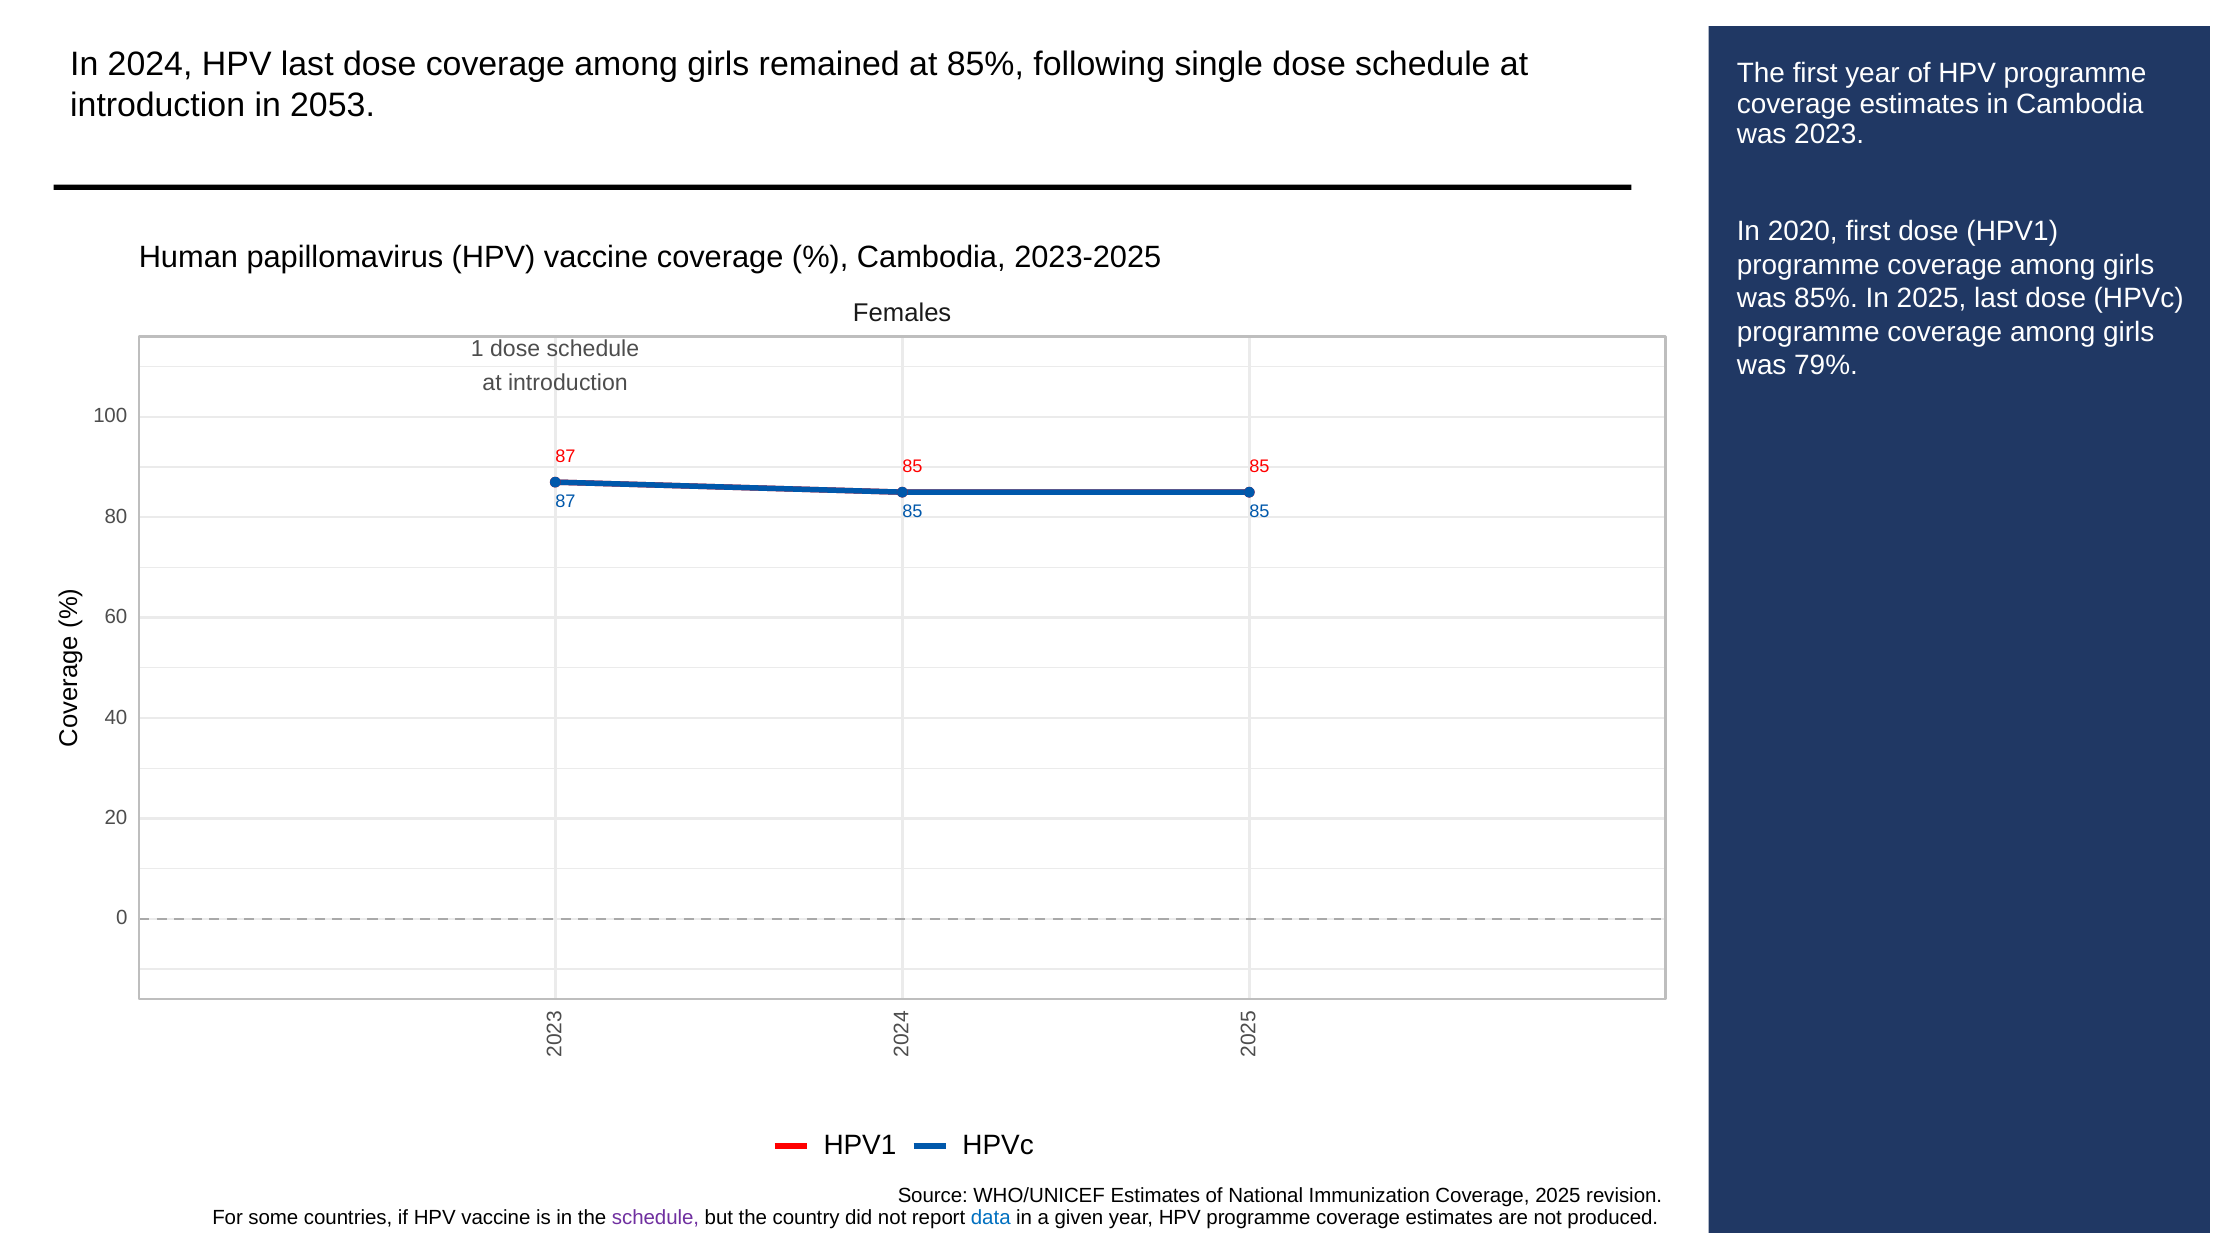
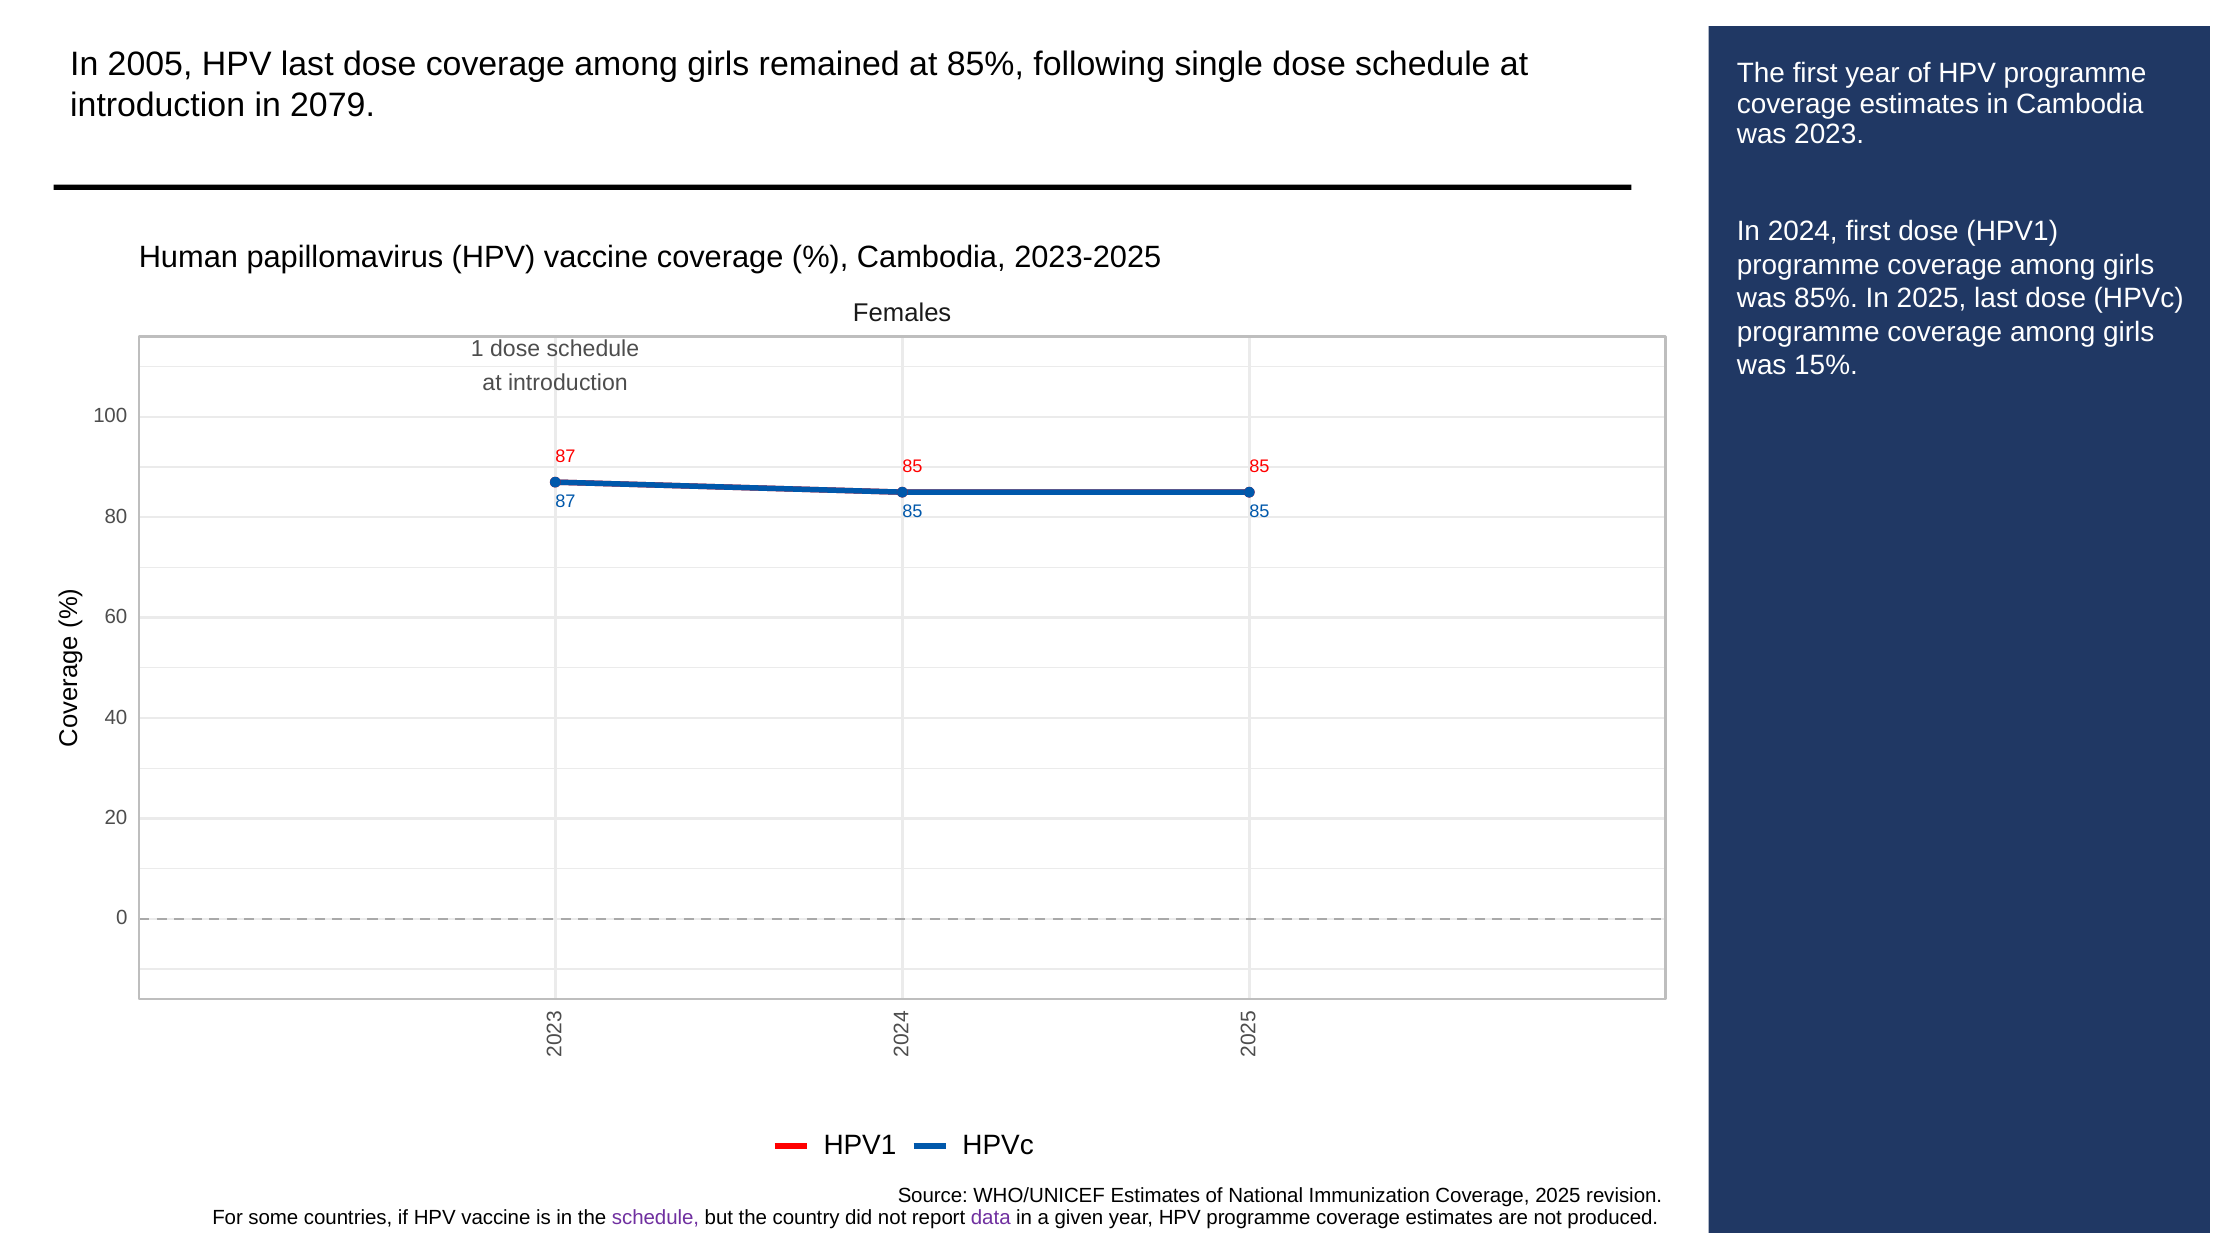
2024: 2024 -> 2005
2053: 2053 -> 2079
2020: 2020 -> 2024
79%: 79% -> 15%
data colour: blue -> purple
